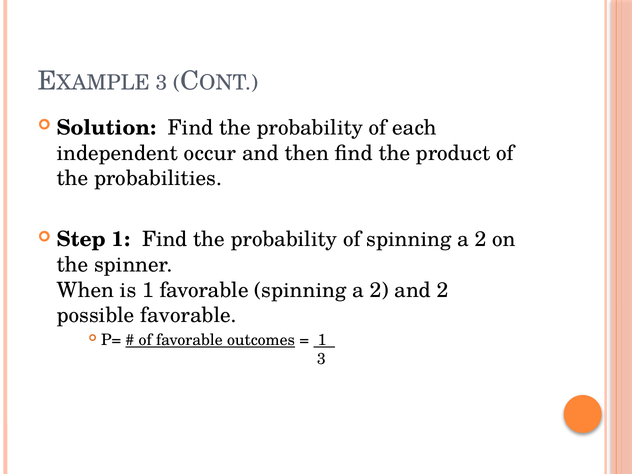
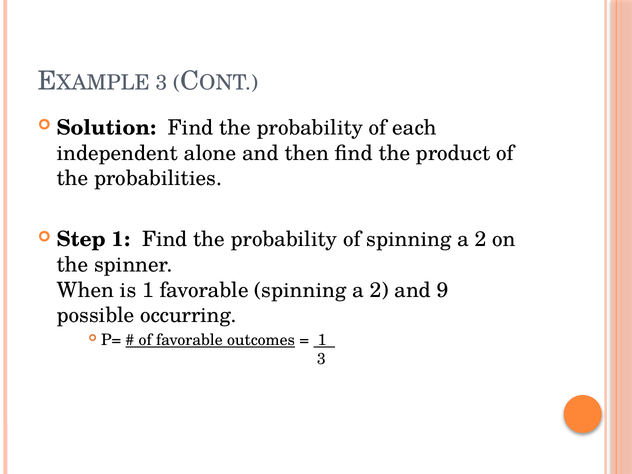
occur: occur -> alone
and 2: 2 -> 9
possible favorable: favorable -> occurring
